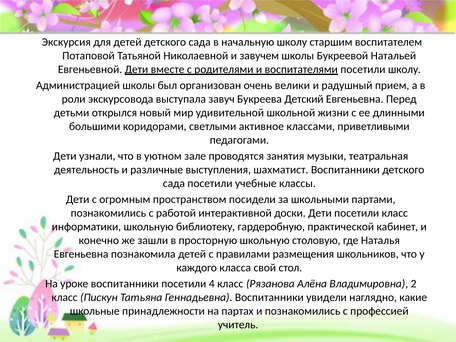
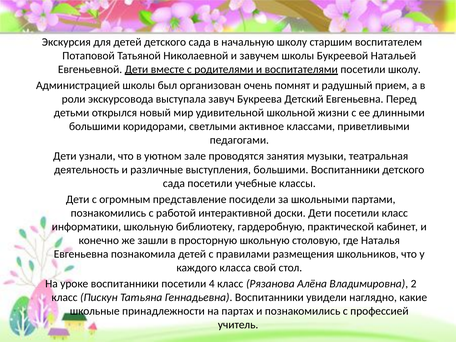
велики: велики -> помнят
выступления шахматист: шахматист -> большими
пространством: пространством -> представление
